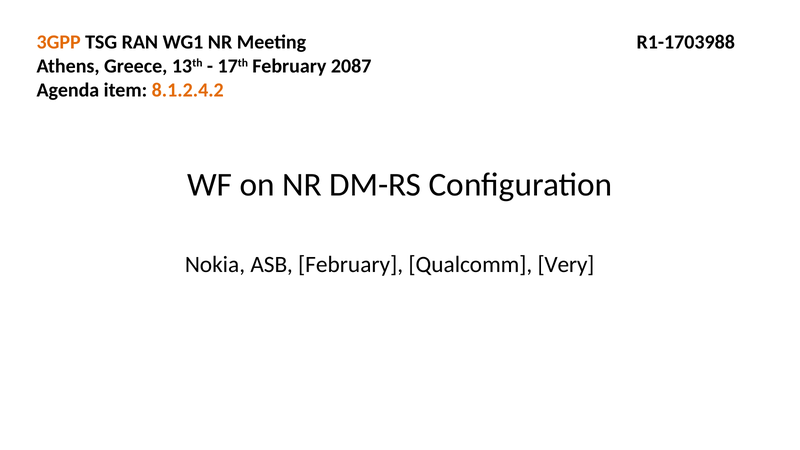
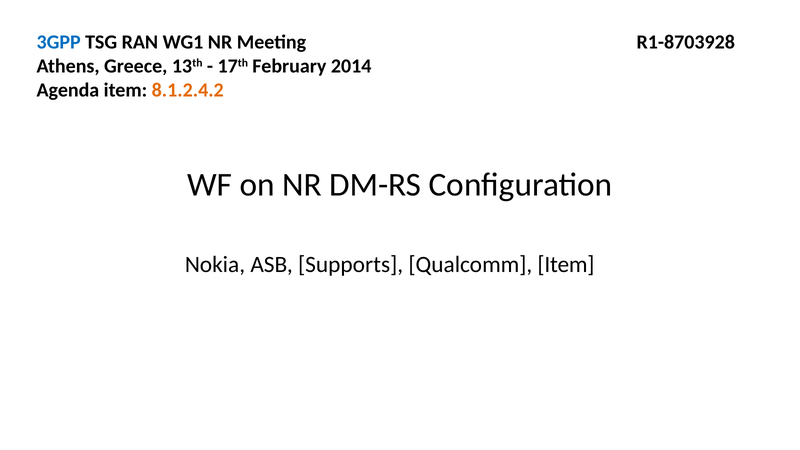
3GPP colour: orange -> blue
R1-1703988: R1-1703988 -> R1-8703928
2087: 2087 -> 2014
ASB February: February -> Supports
Qualcomm Very: Very -> Item
